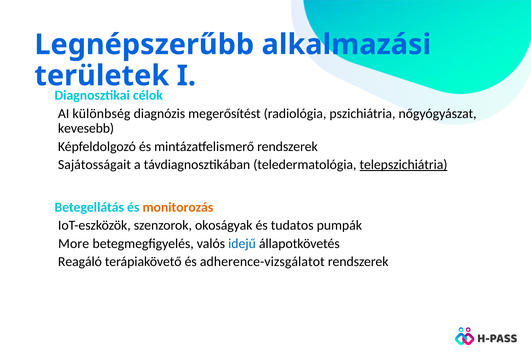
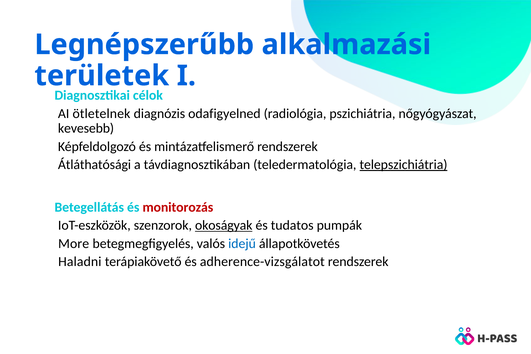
különbség: különbség -> ötletelnek
megerősítést: megerősítést -> odafigyelned
Sajátosságait: Sajátosságait -> Átláthatósági
monitorozás colour: orange -> red
okoságyak underline: none -> present
Reagáló: Reagáló -> Haladni
